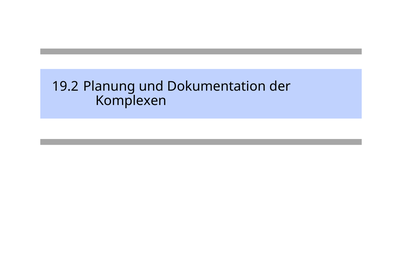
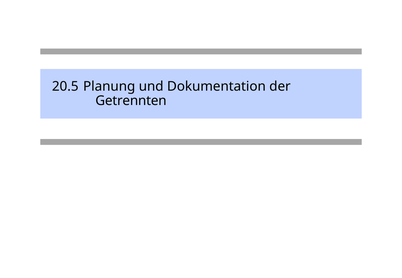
19.2: 19.2 -> 20.5
Komplexen: Komplexen -> Getrennten
